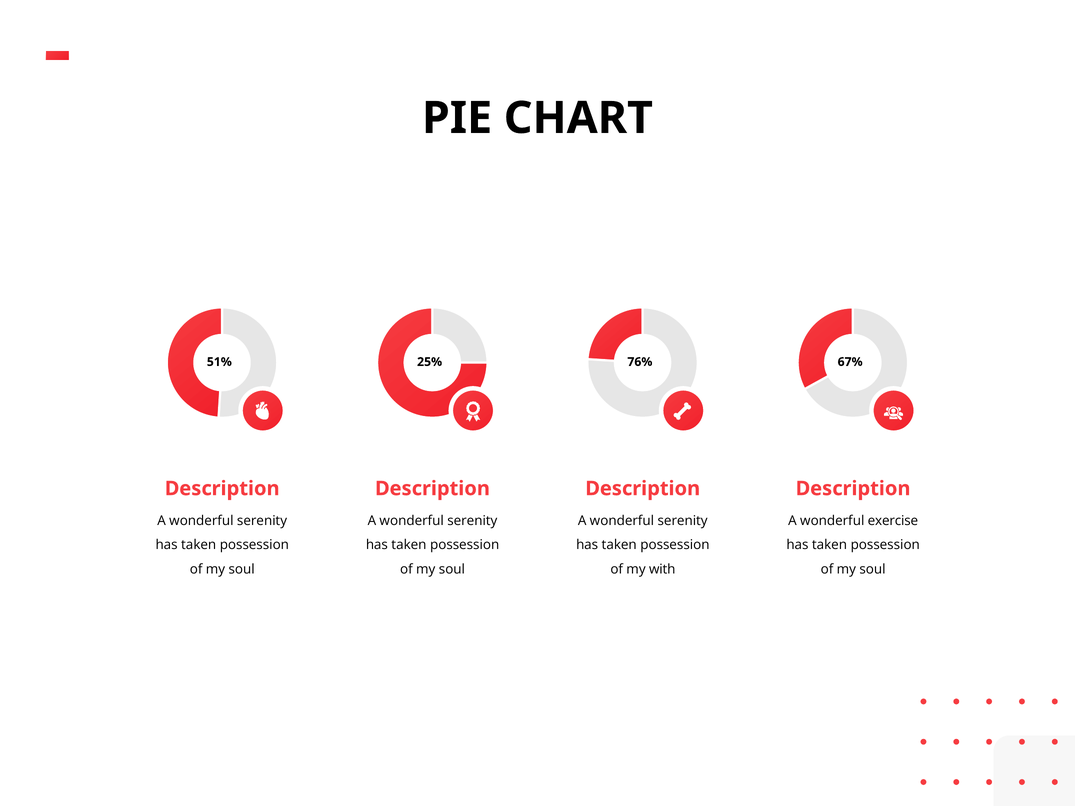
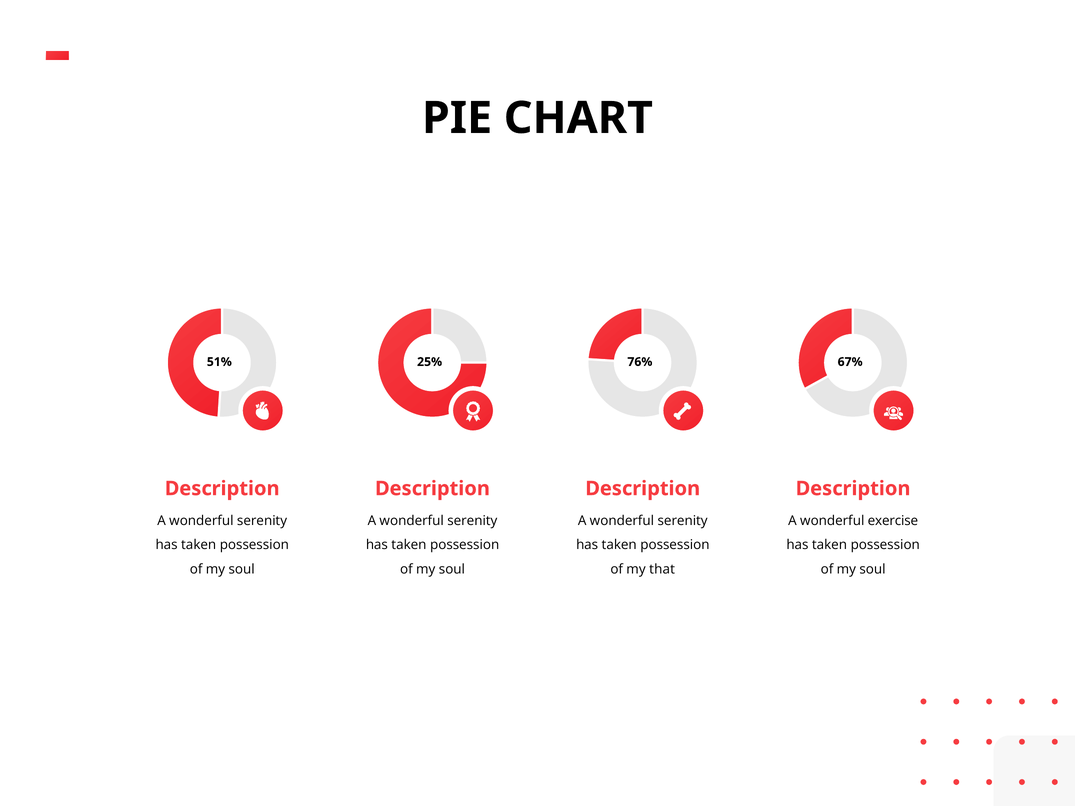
with: with -> that
